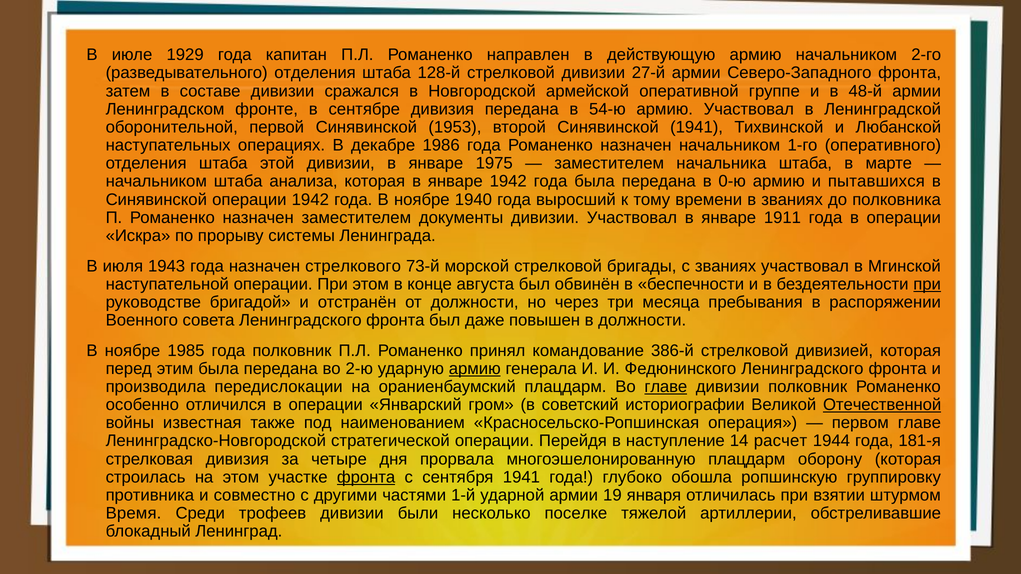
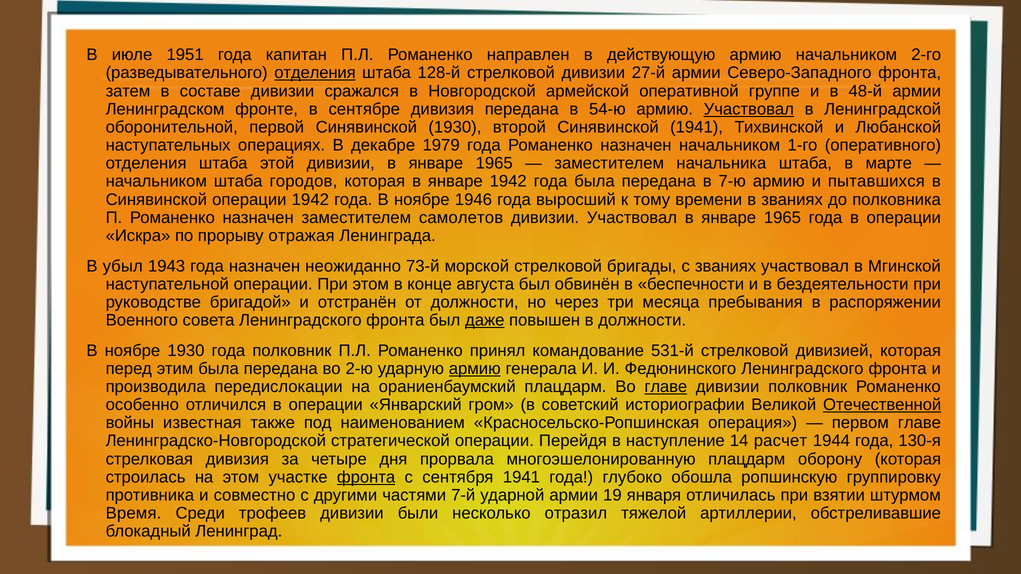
1929: 1929 -> 1951
отделения at (315, 73) underline: none -> present
Участвовал at (749, 109) underline: none -> present
Синявинской 1953: 1953 -> 1930
1986: 1986 -> 1979
дивизии в январе 1975: 1975 -> 1965
анализа: анализа -> городов
0-ю: 0-ю -> 7-ю
1940: 1940 -> 1946
документы: документы -> самолетов
Участвовал в январе 1911: 1911 -> 1965
системы: системы -> отражая
июля: июля -> убыл
стрелкового: стрелкового -> неожиданно
при at (927, 284) underline: present -> none
даже underline: none -> present
ноябре 1985: 1985 -> 1930
386-й: 386-й -> 531-й
181-я: 181-я -> 130-я
1-й: 1-й -> 7-й
поселке: поселке -> отразил
